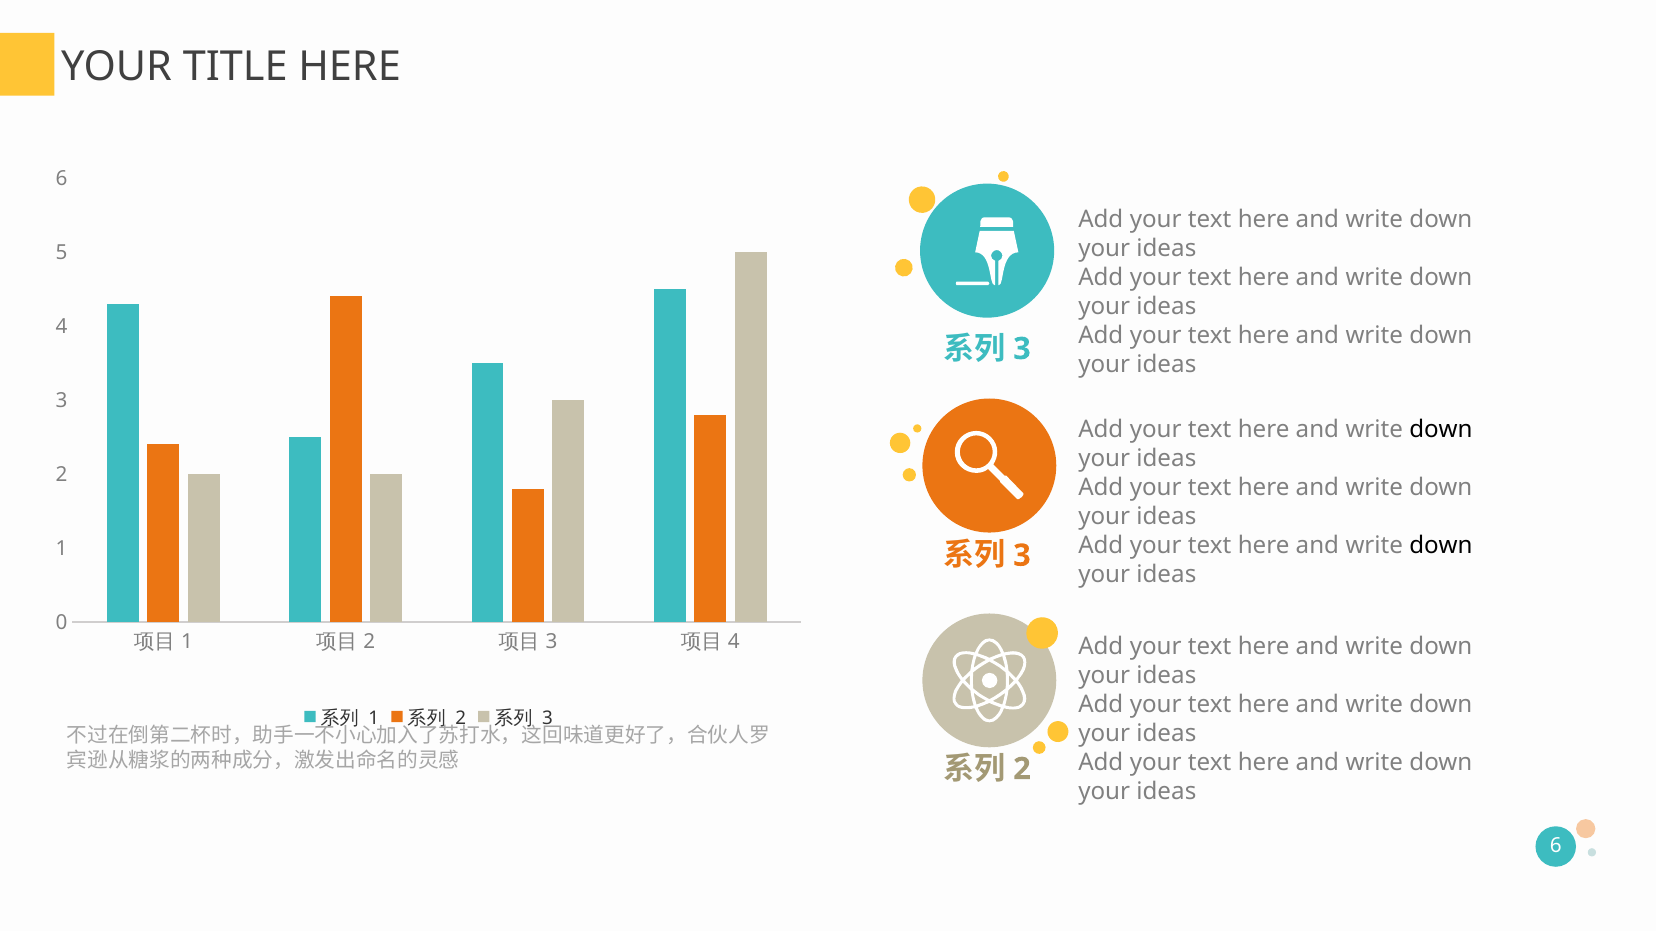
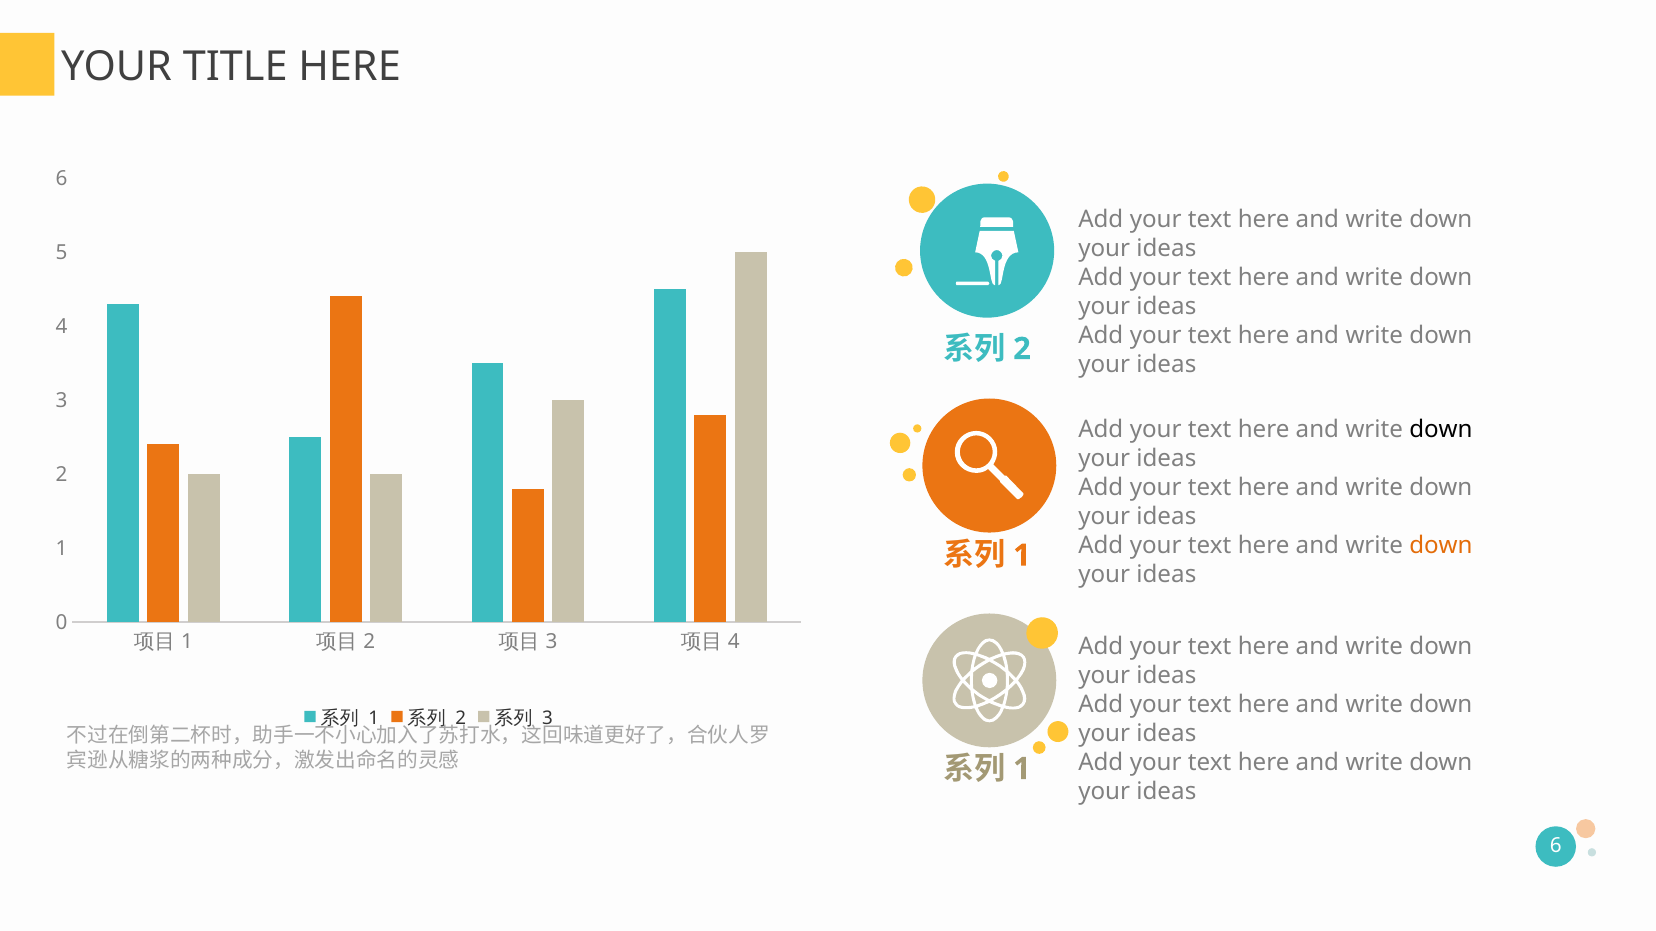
3 at (1022, 349): 3 -> 2
down at (1441, 546) colour: black -> orange
3 at (1022, 556): 3 -> 1
2 at (1022, 769): 2 -> 1
